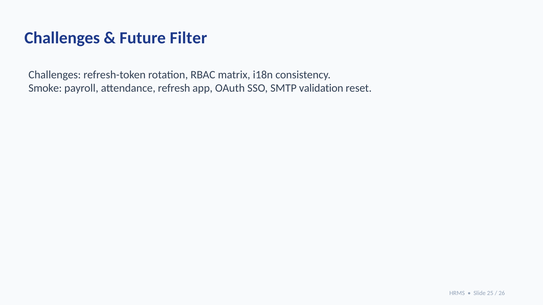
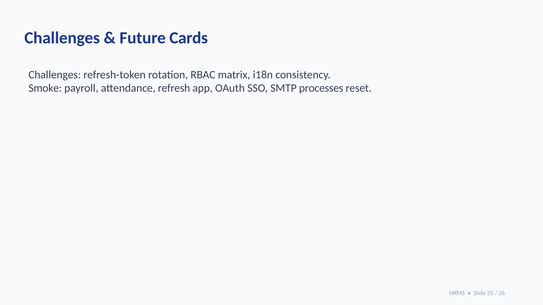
Filter: Filter -> Cards
validation: validation -> processes
